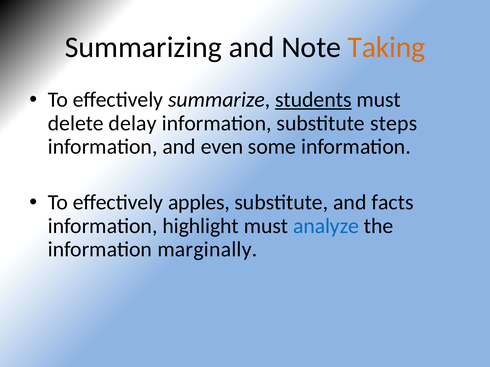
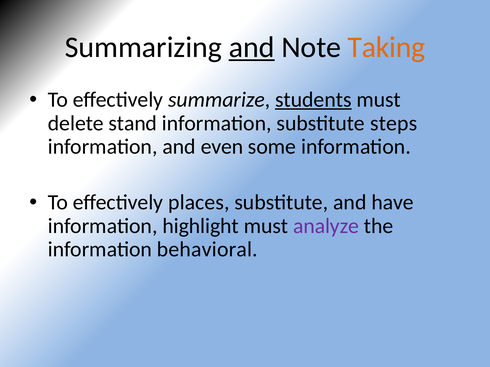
and at (252, 47) underline: none -> present
delay: delay -> stand
apples: apples -> places
facts: facts -> have
analyze colour: blue -> purple
marginally: marginally -> behavioral
